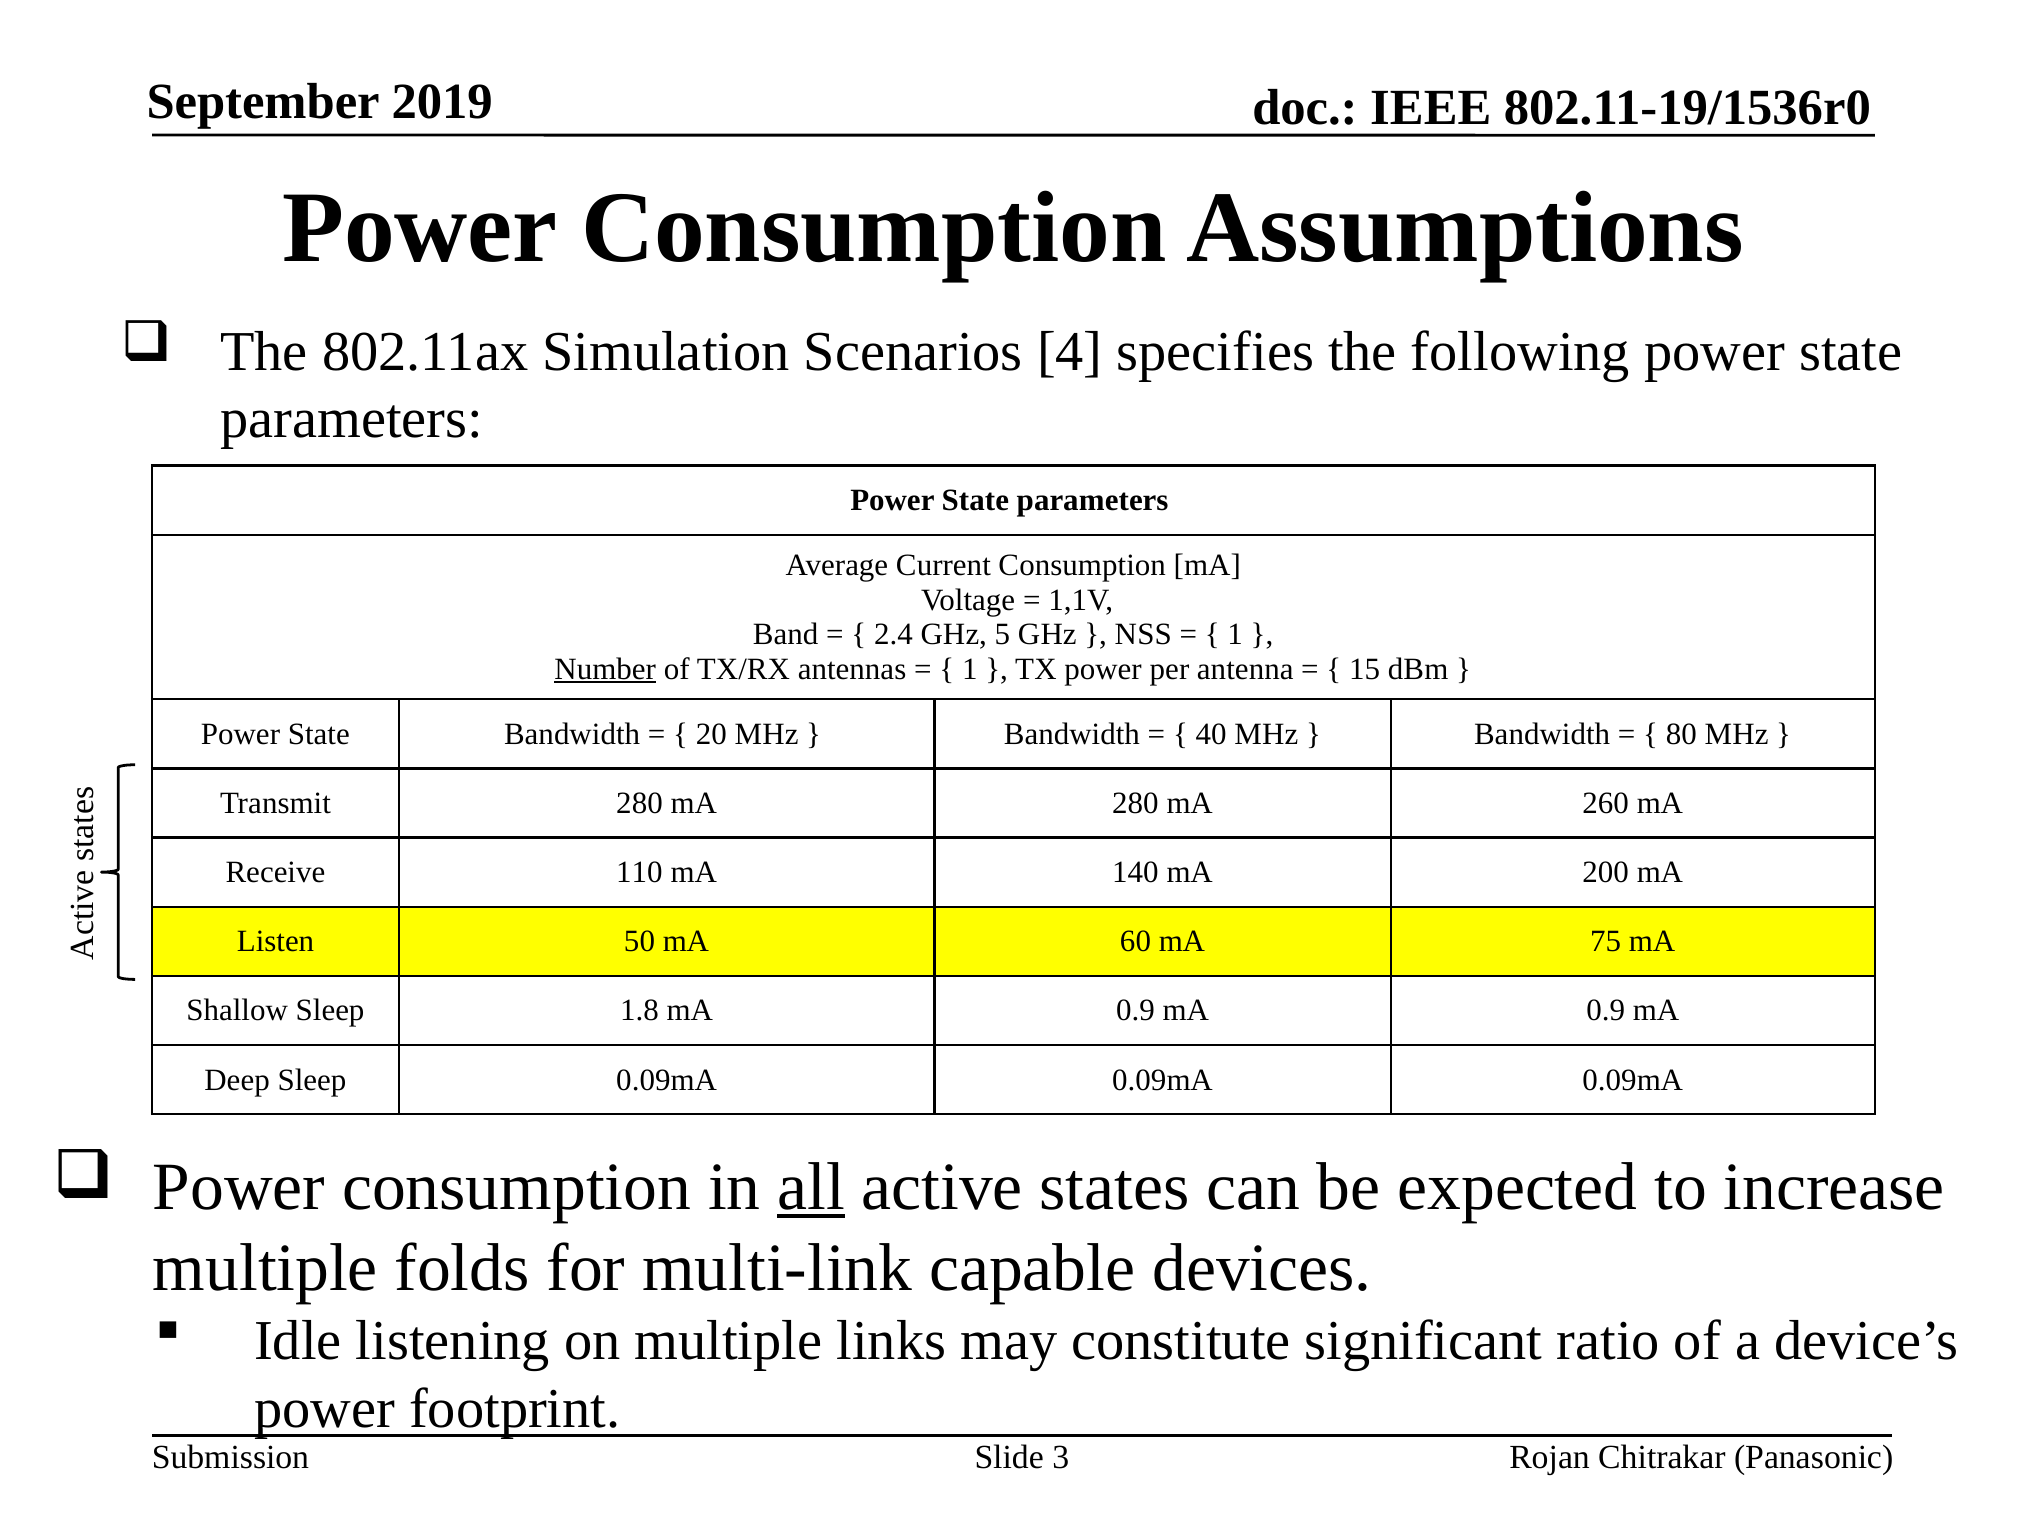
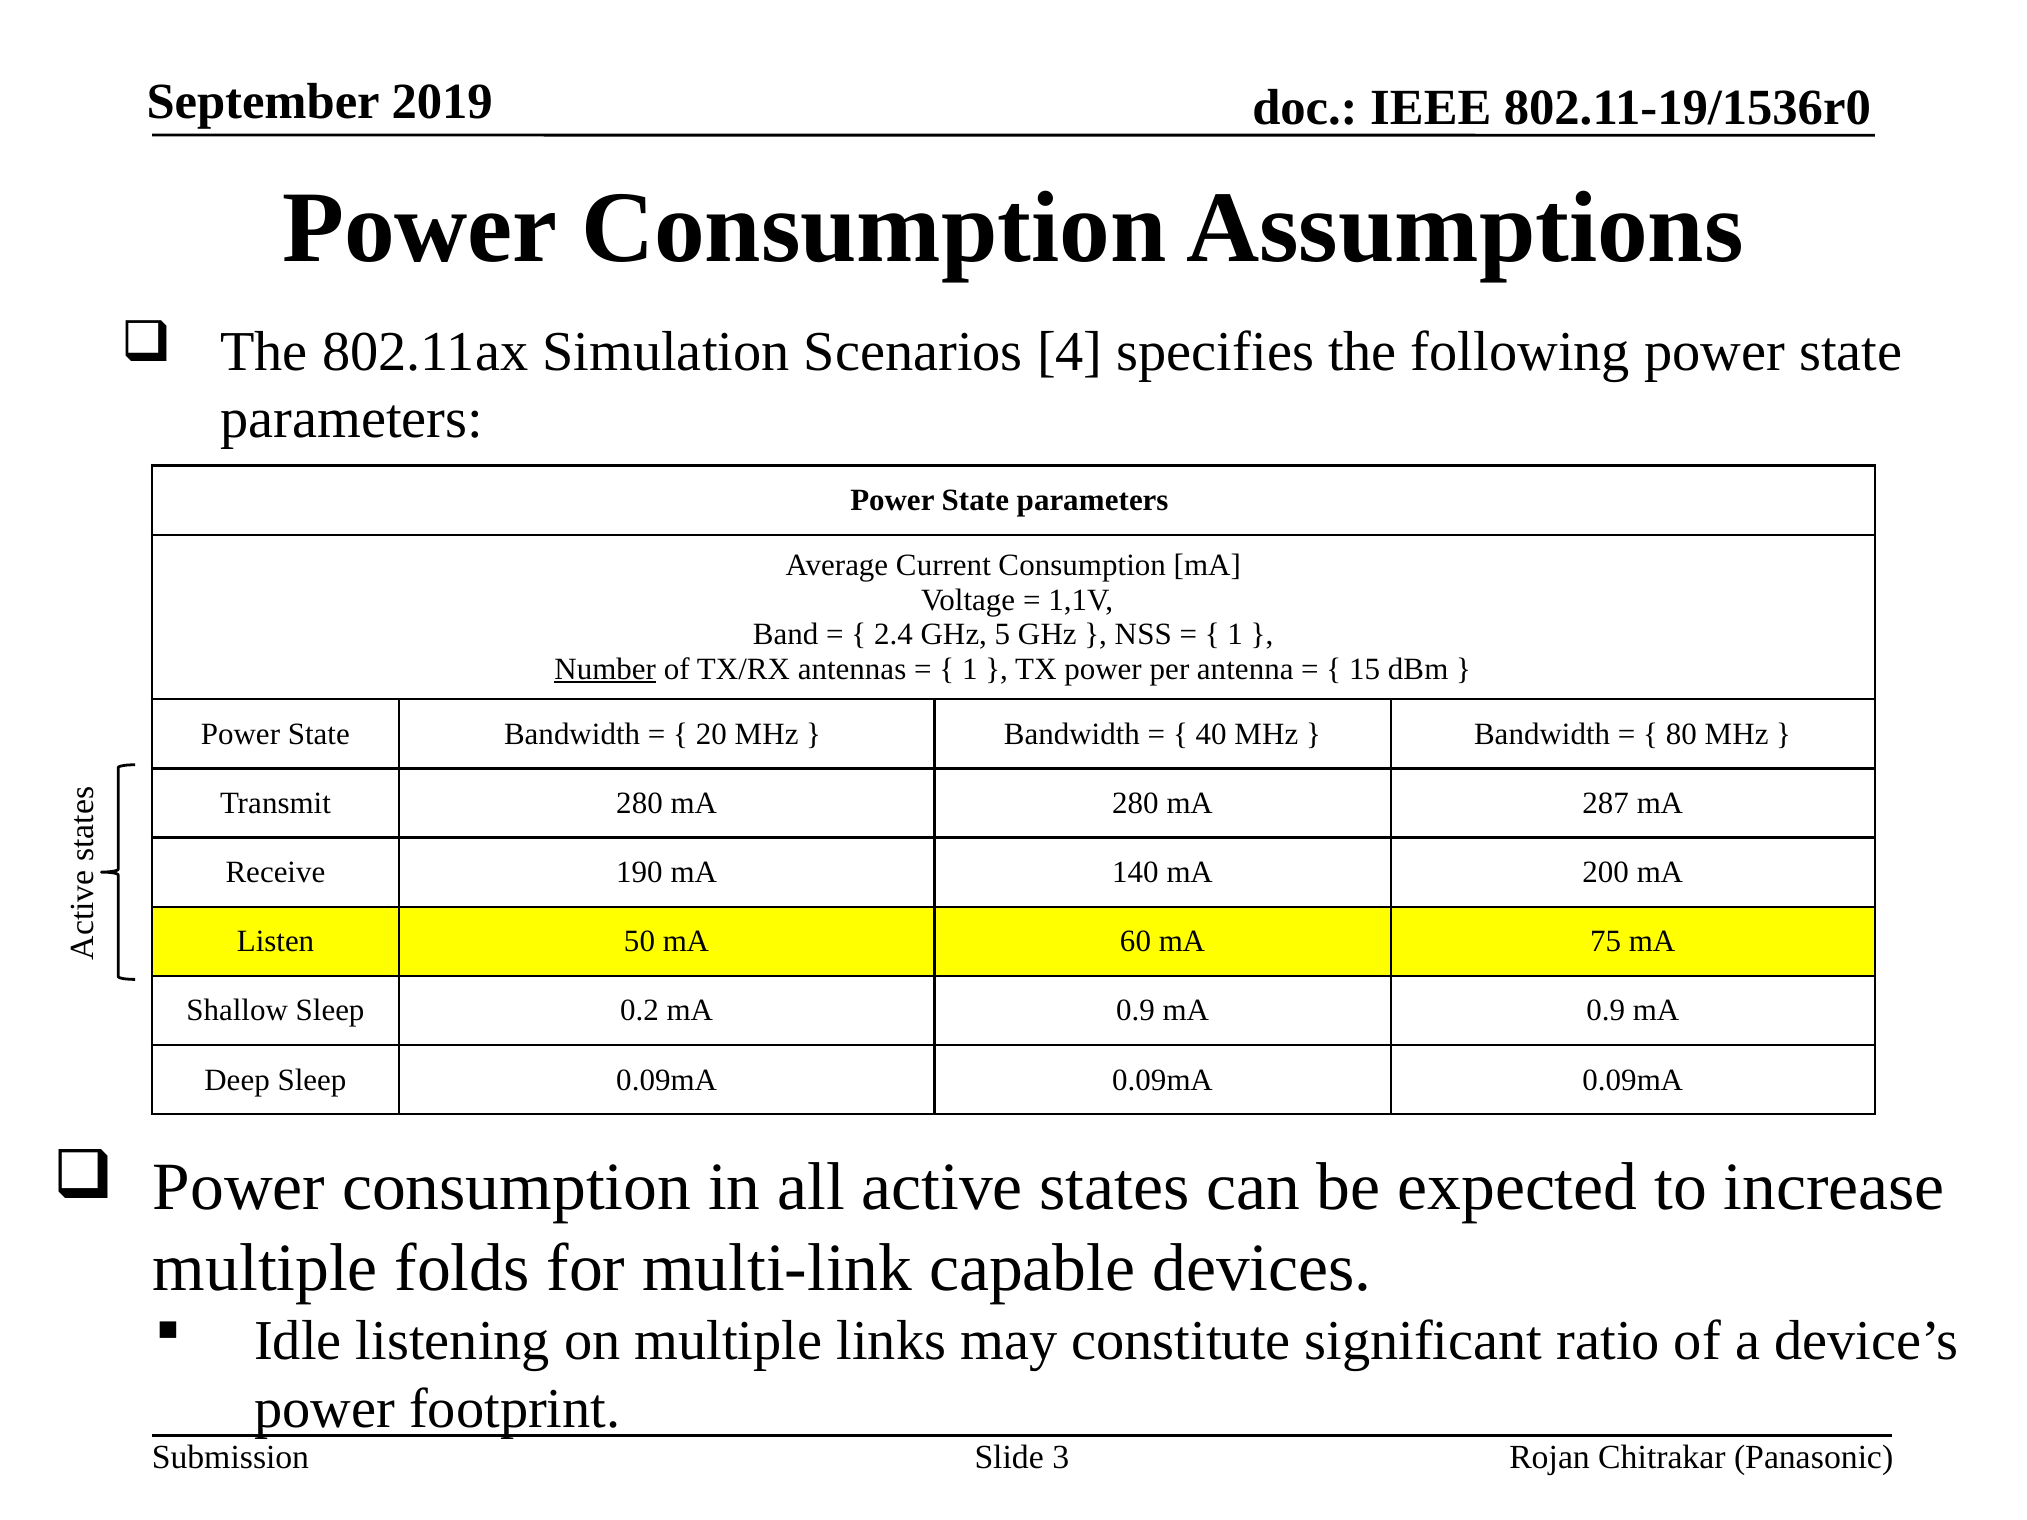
260: 260 -> 287
110: 110 -> 190
1.8: 1.8 -> 0.2
all underline: present -> none
